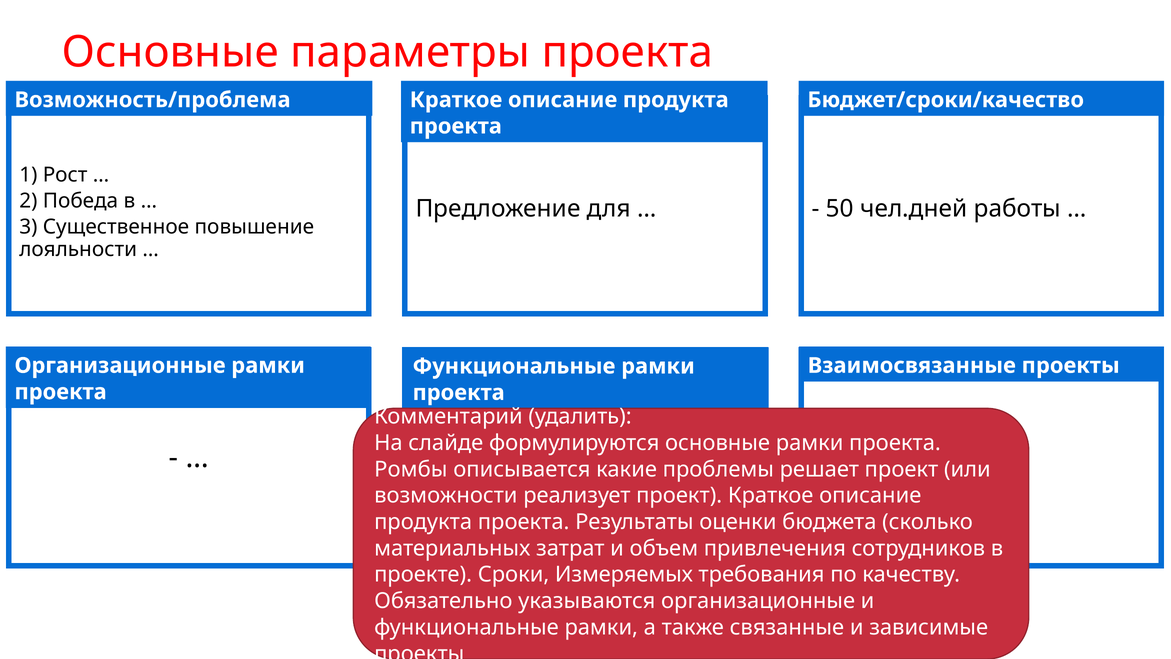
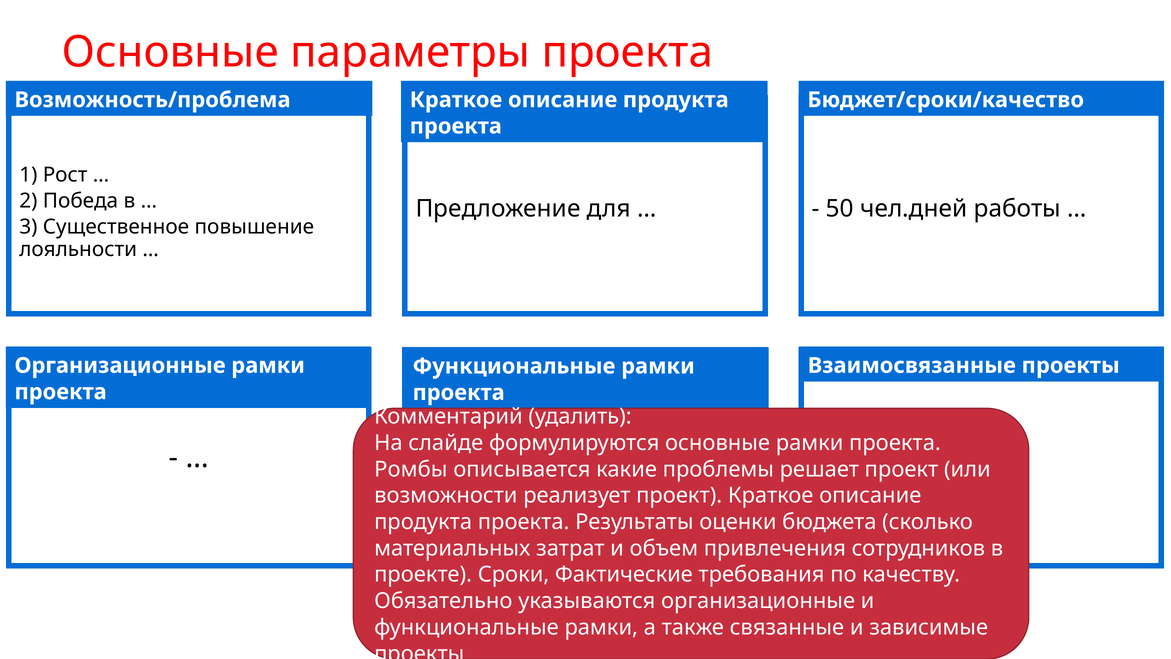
Измеряемых: Измеряемых -> Фактические
